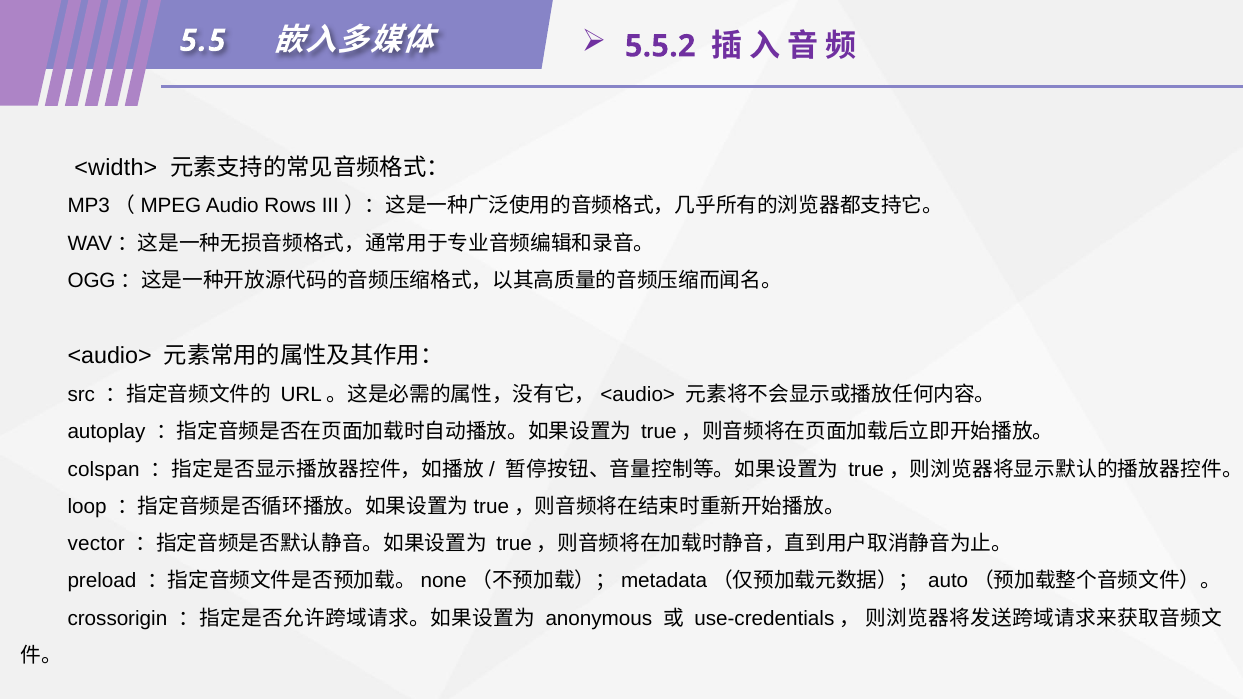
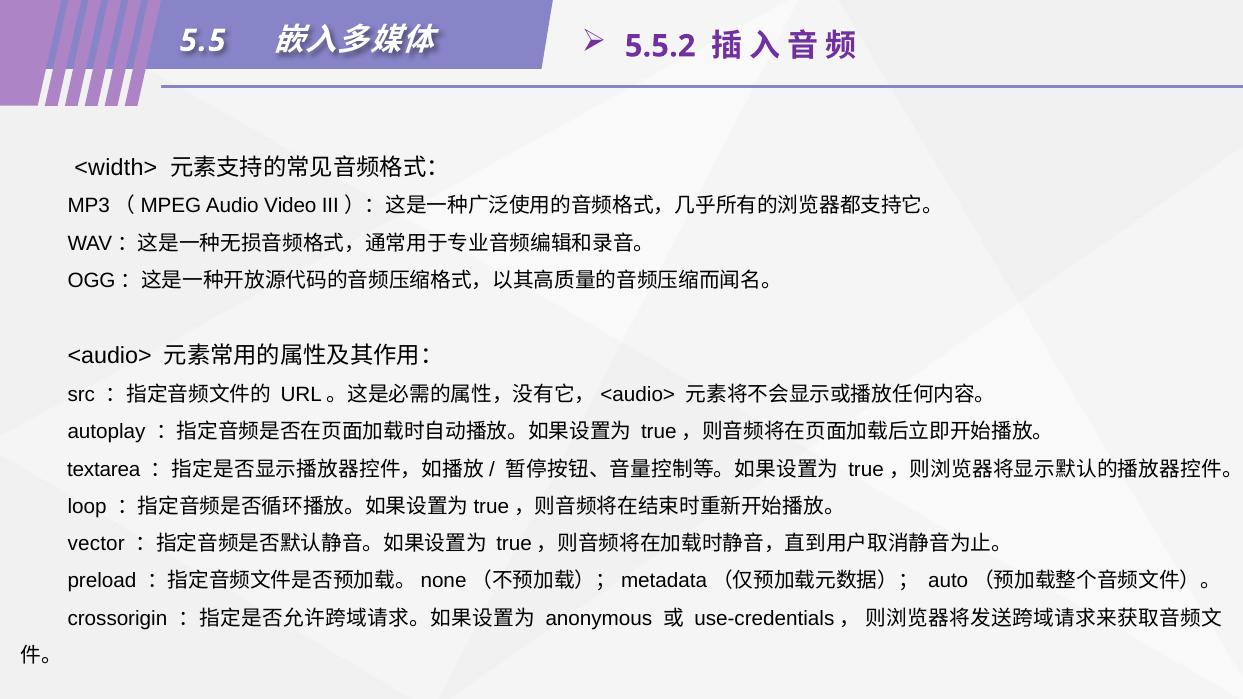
Rows: Rows -> Video
colspan: colspan -> textarea
